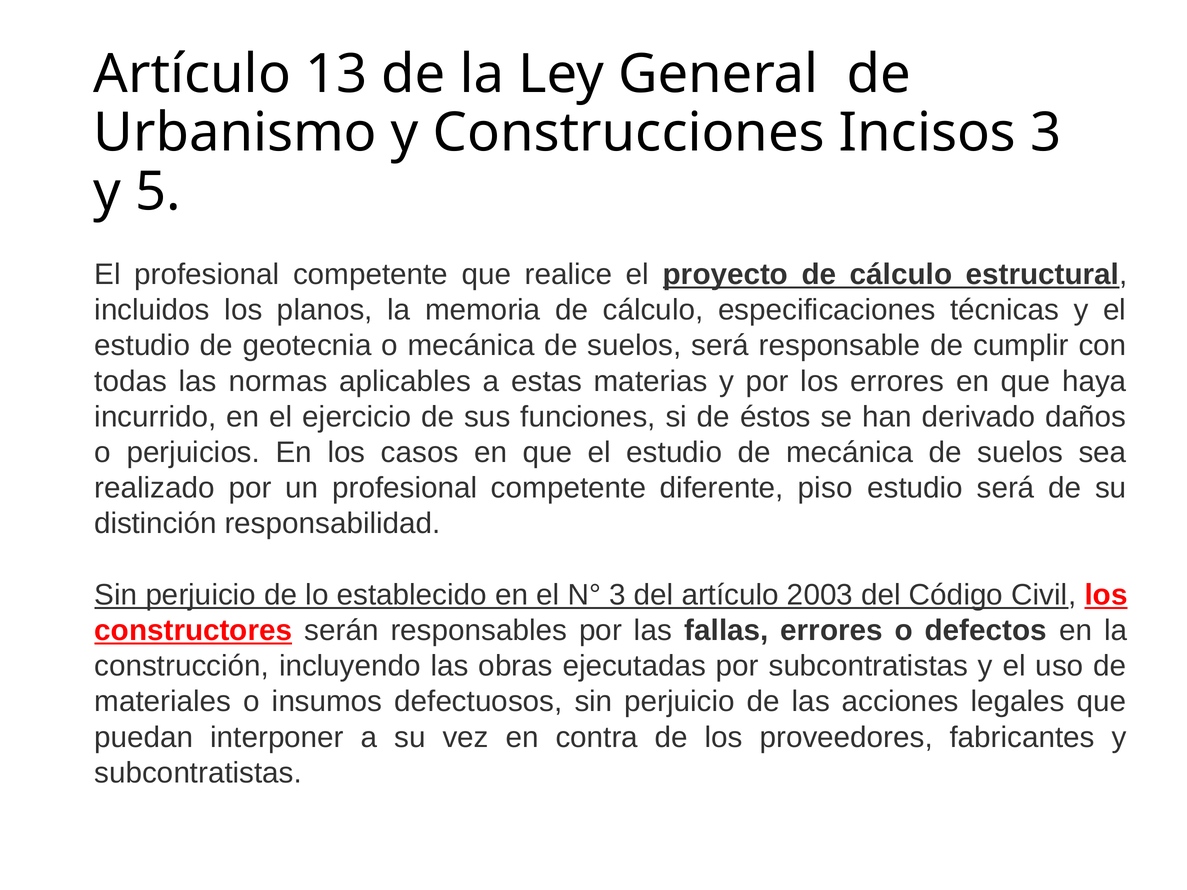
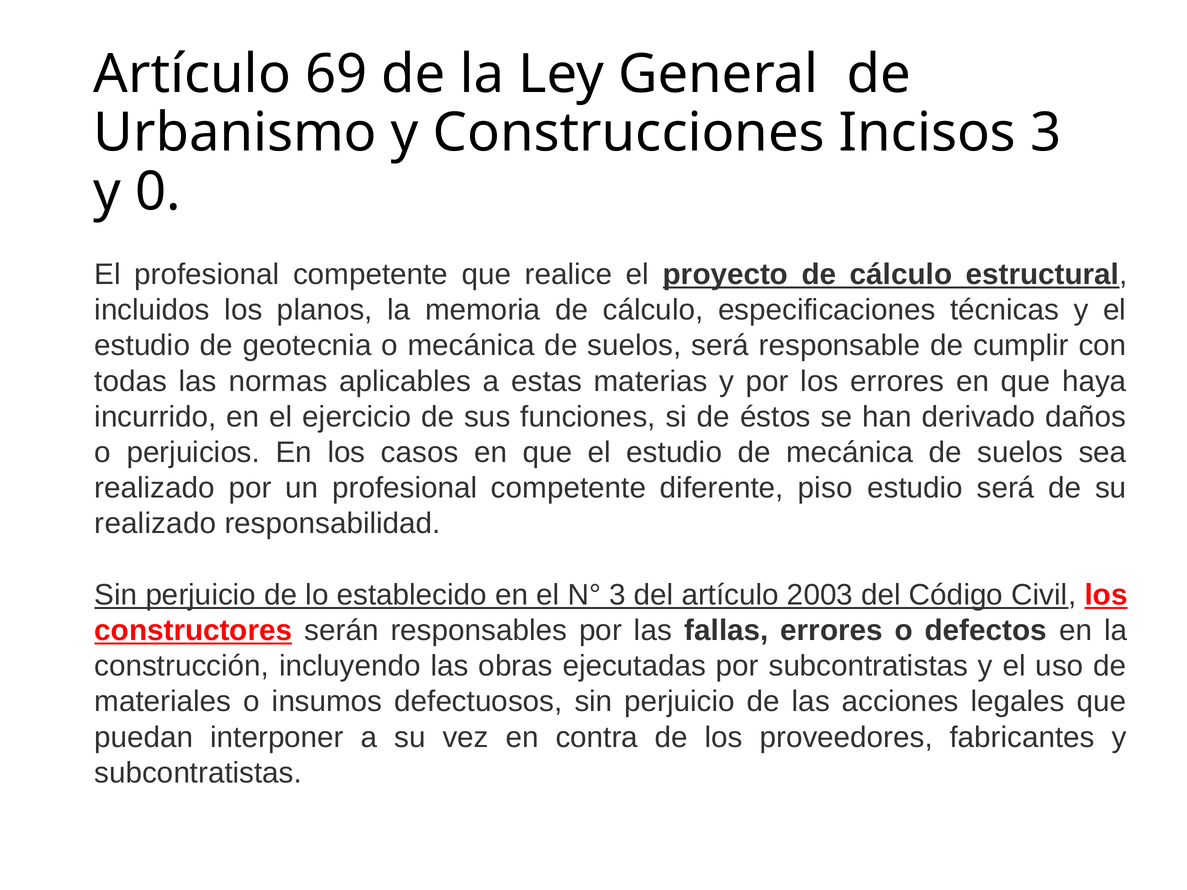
13: 13 -> 69
5: 5 -> 0
distinción at (156, 524): distinción -> realizado
